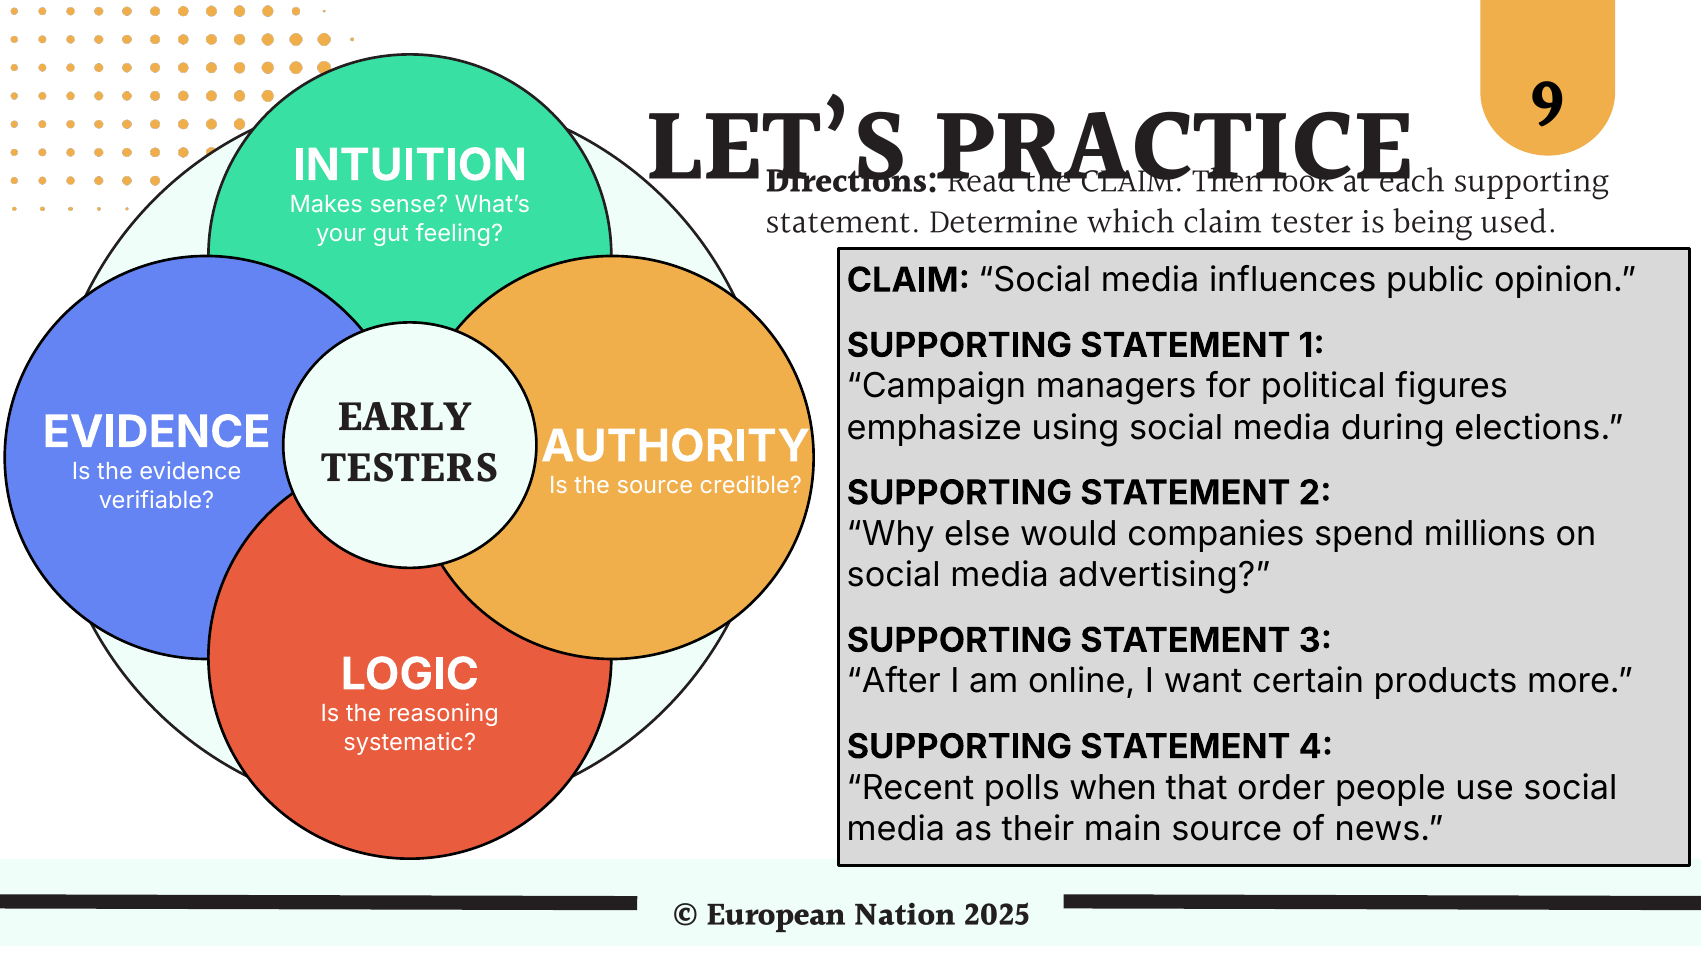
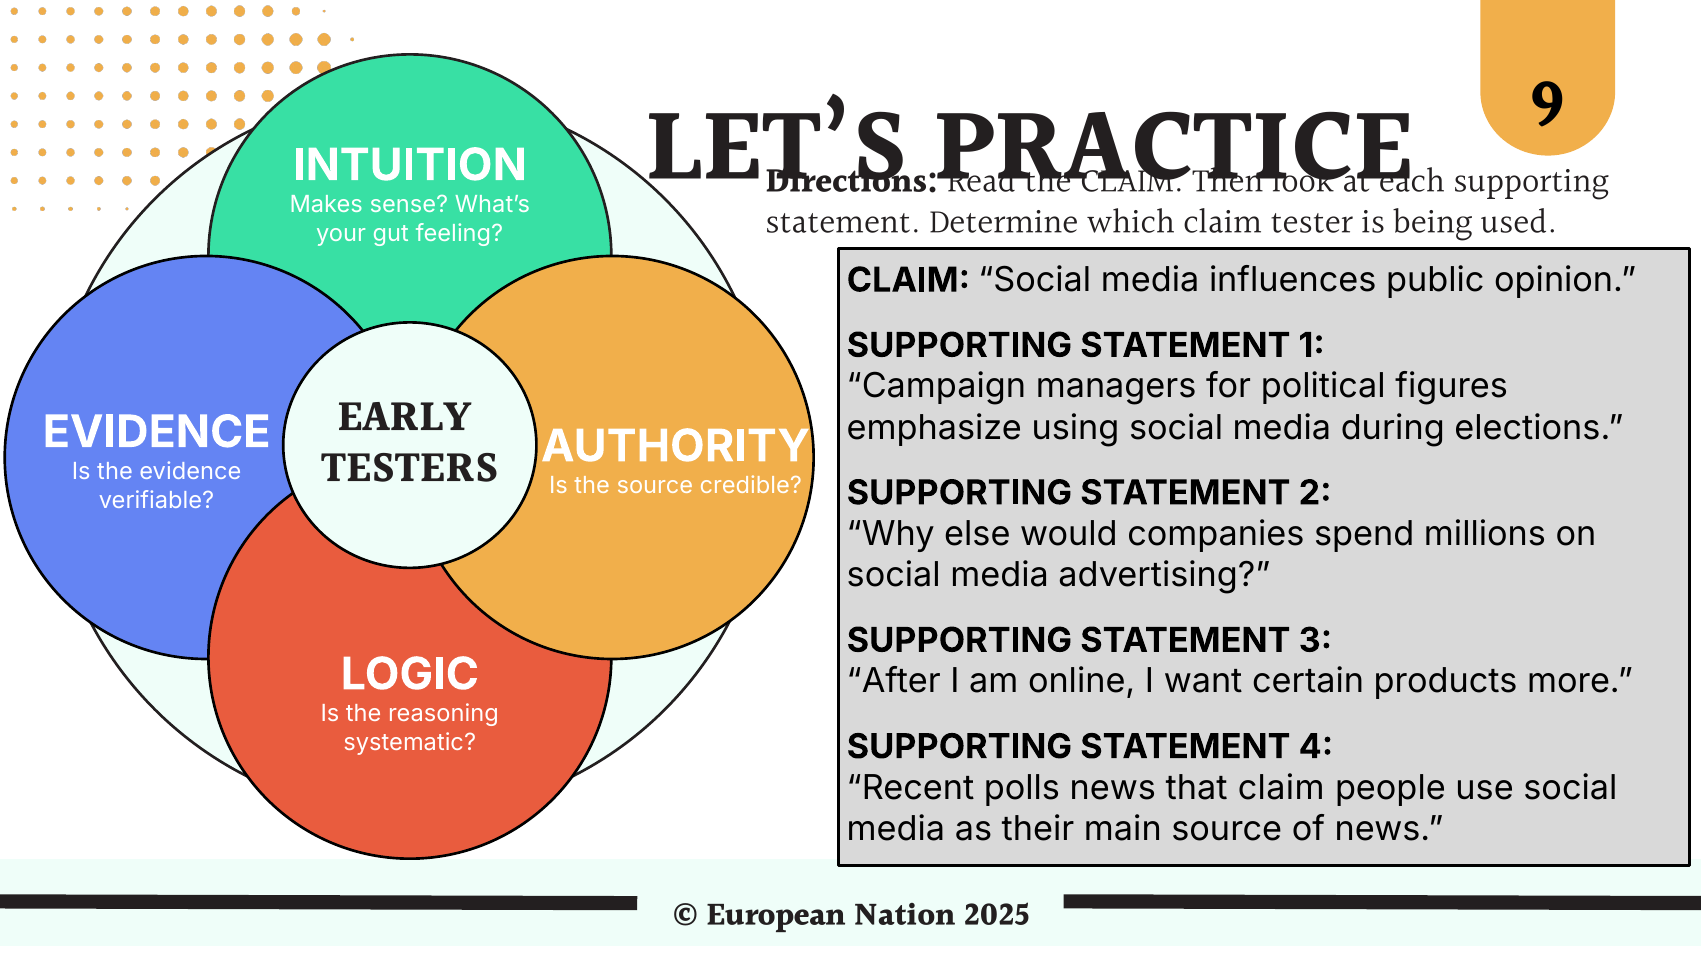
polls when: when -> news
that order: order -> claim
